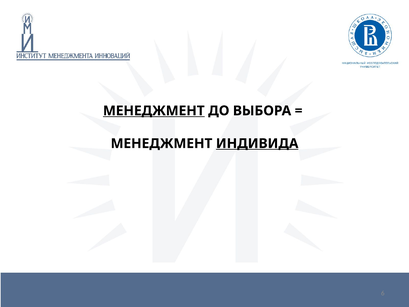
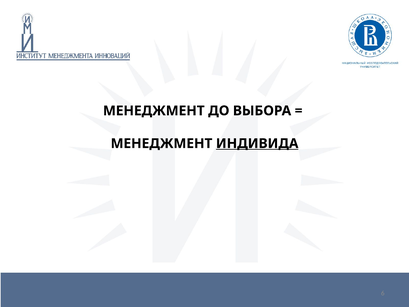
МЕНЕДЖМЕНТ at (154, 111) underline: present -> none
